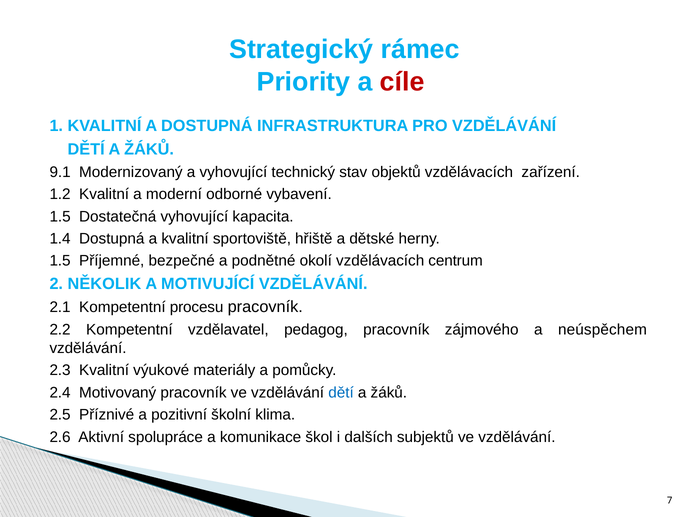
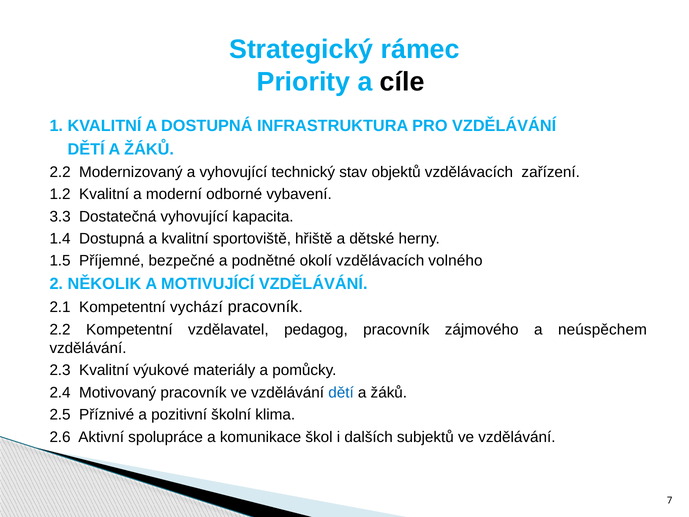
cíle colour: red -> black
9.1 at (60, 172): 9.1 -> 2.2
1.5 at (60, 216): 1.5 -> 3.3
centrum: centrum -> volného
procesu: procesu -> vychází
